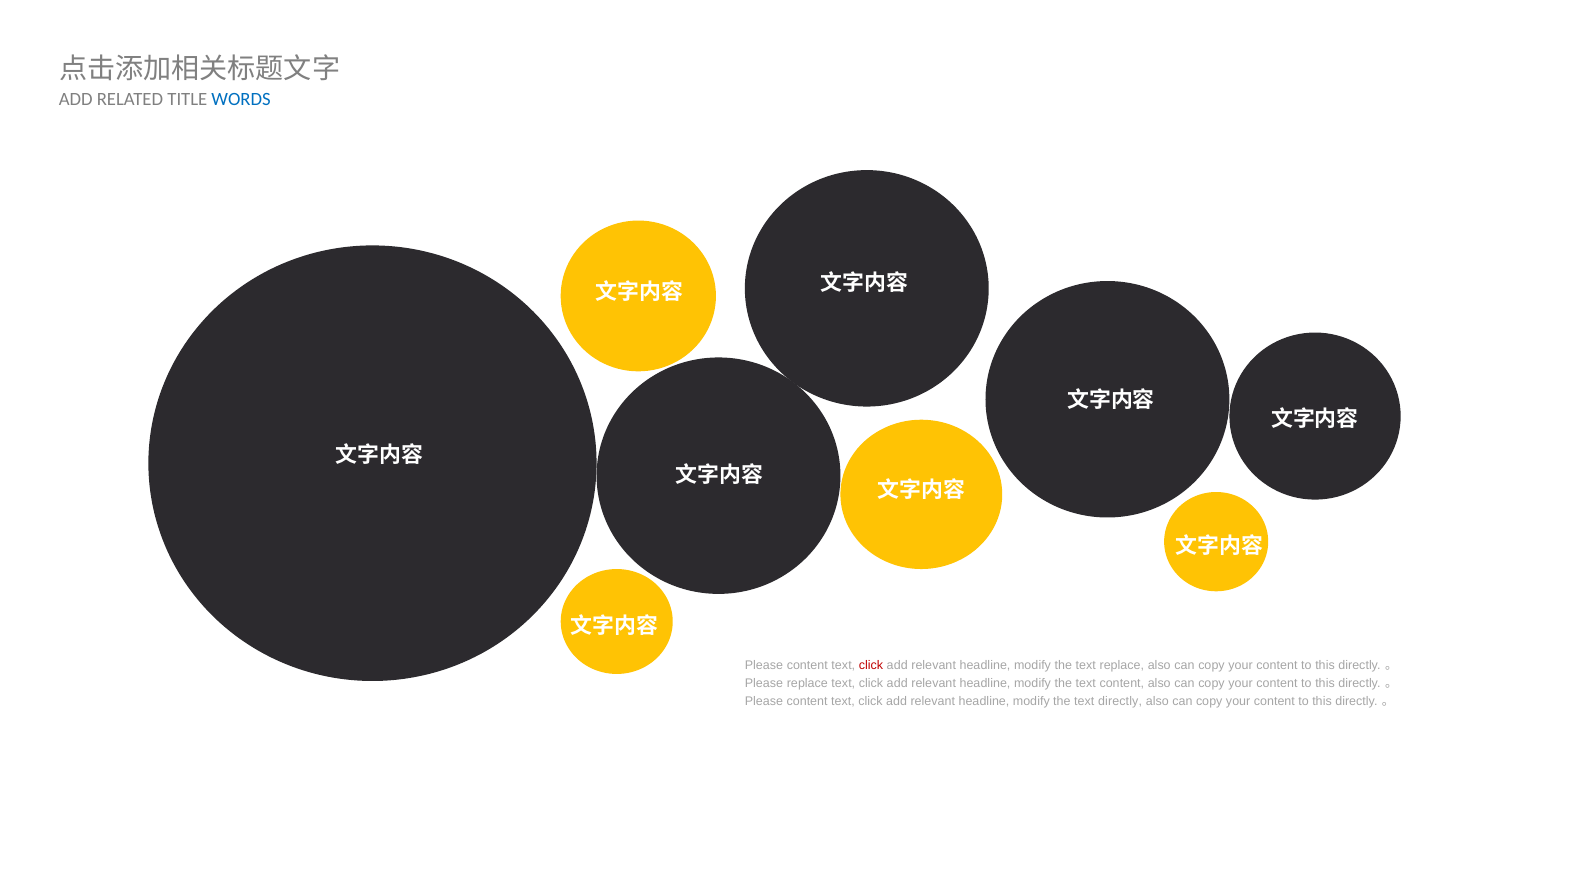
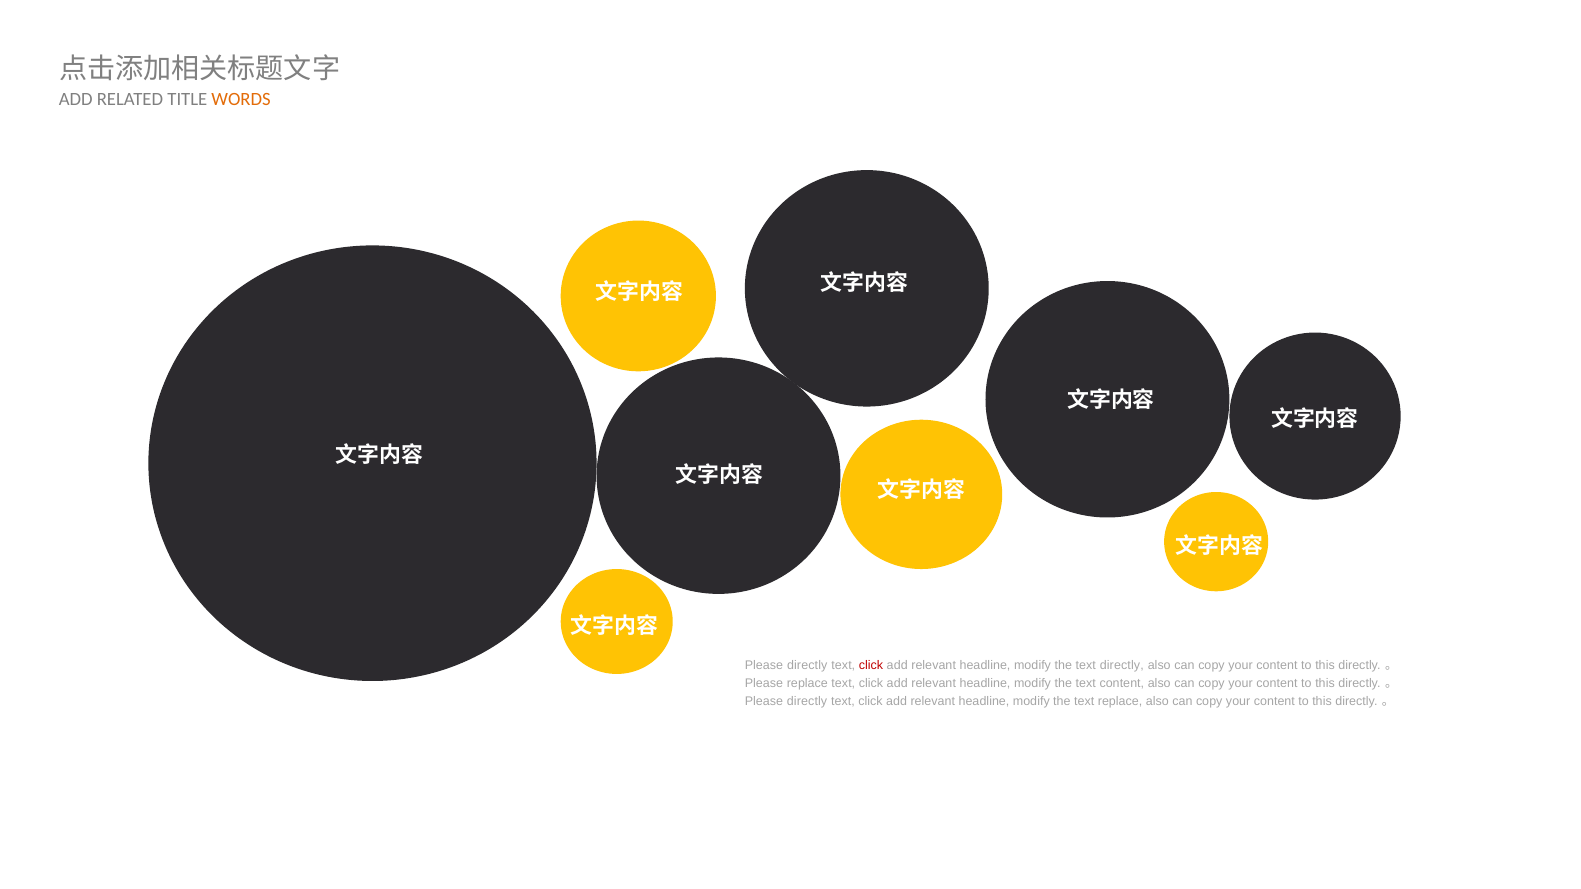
WORDS colour: blue -> orange
content at (807, 665): content -> directly
text replace: replace -> directly
content at (807, 701): content -> directly
text directly: directly -> replace
